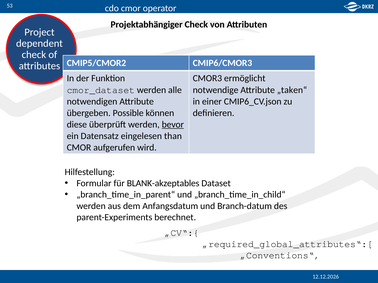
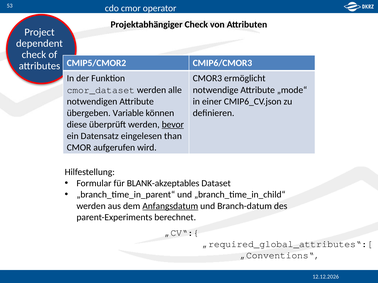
„taken“: „taken“ -> „mode“
Possible: Possible -> Variable
Anfangsdatum underline: none -> present
